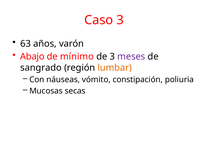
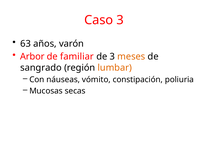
Abajo: Abajo -> Arbor
mínimo: mínimo -> familiar
meses colour: purple -> orange
